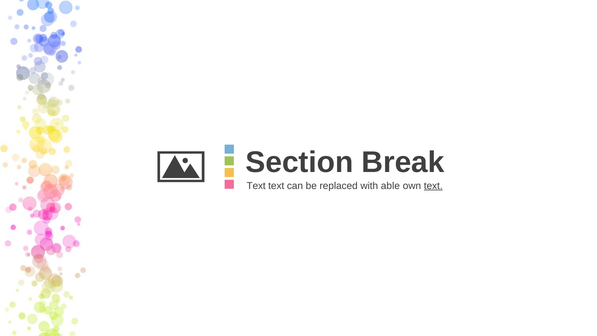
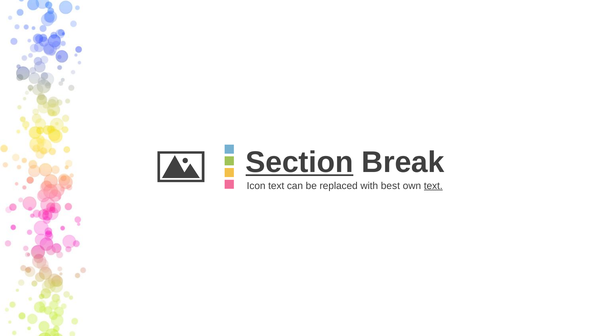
Section underline: none -> present
Text at (256, 186): Text -> Icon
able: able -> best
